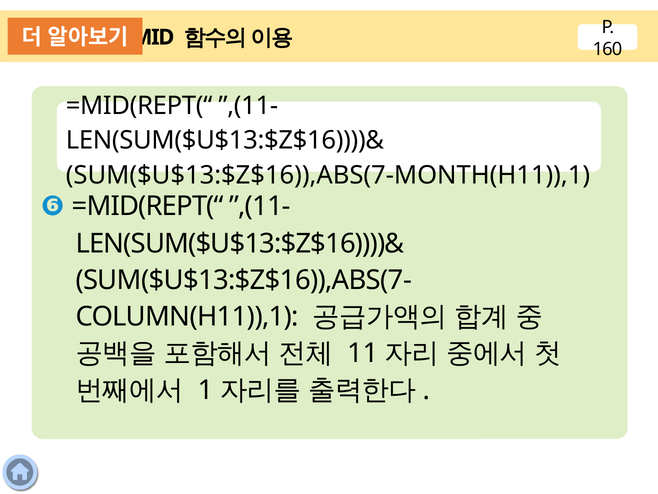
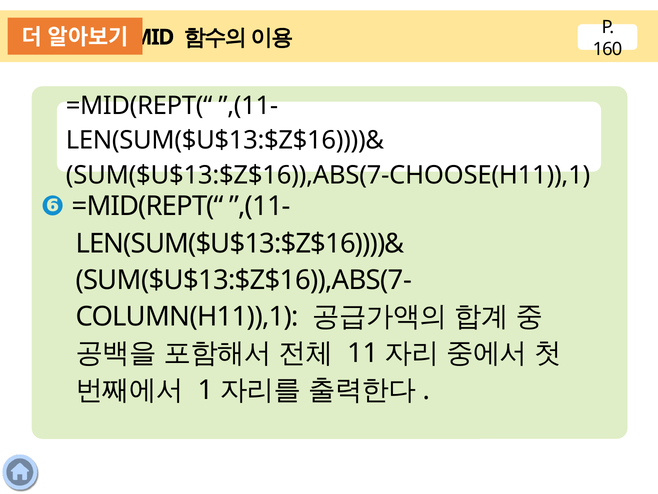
SUM($U$13:$Z$16)),ABS(7-MONTH(H11)),1: SUM($U$13:$Z$16)),ABS(7-MONTH(H11)),1 -> SUM($U$13:$Z$16)),ABS(7-CHOOSE(H11)),1
